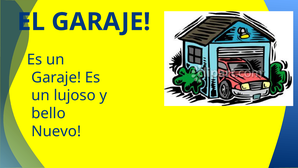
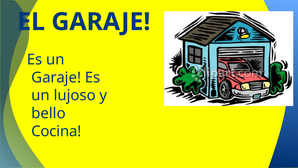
Nuevo: Nuevo -> Cocina
